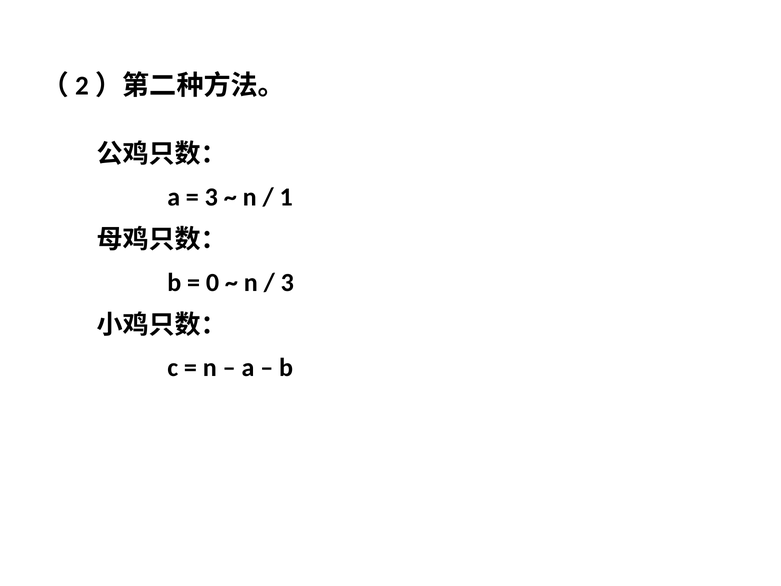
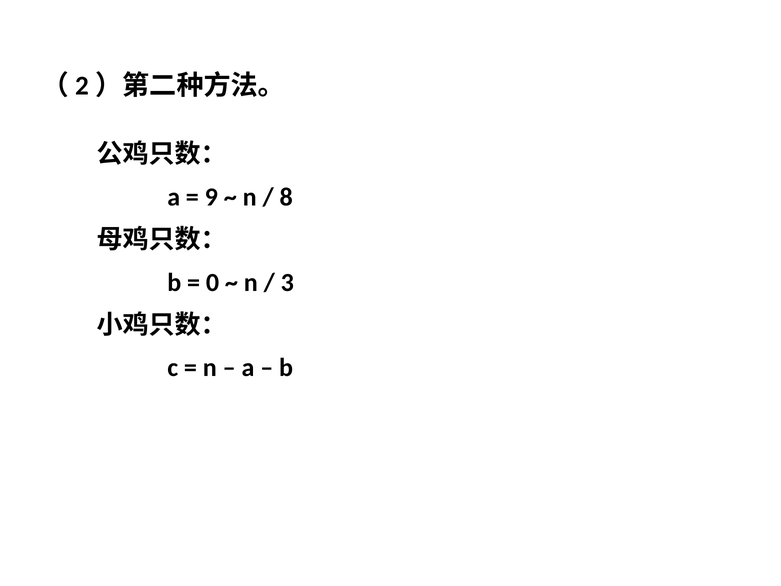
3 at (211, 197): 3 -> 9
1: 1 -> 8
